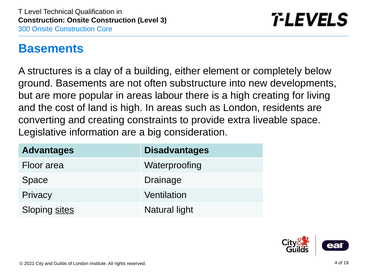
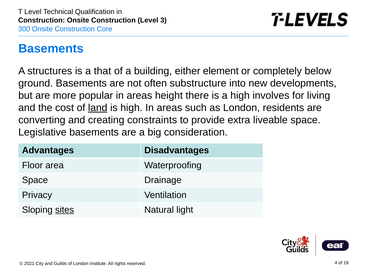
clay: clay -> that
labour: labour -> height
high creating: creating -> involves
land underline: none -> present
Legislative information: information -> basements
